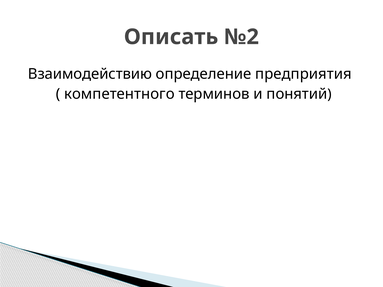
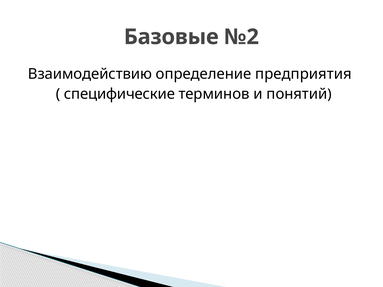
Описать: Описать -> Базовые
компетентного: компетентного -> специфические
